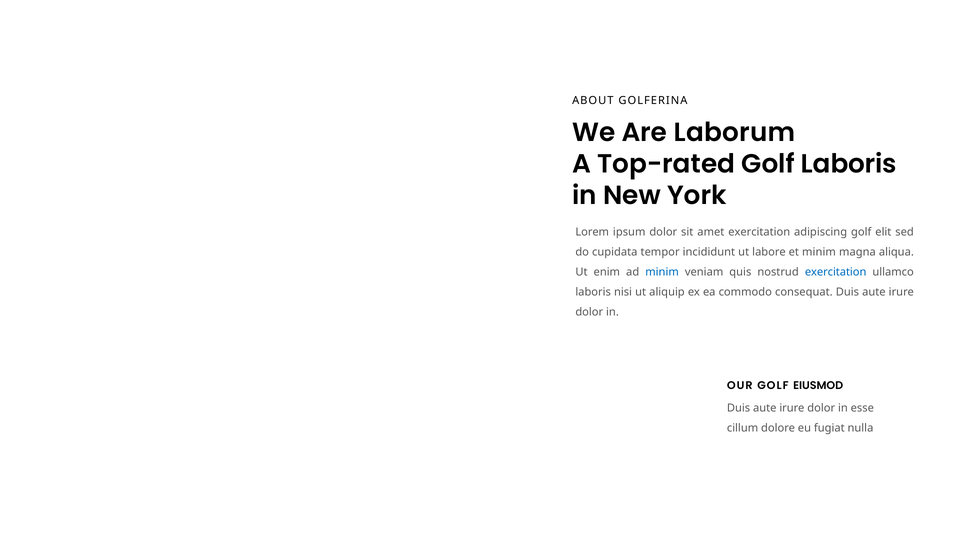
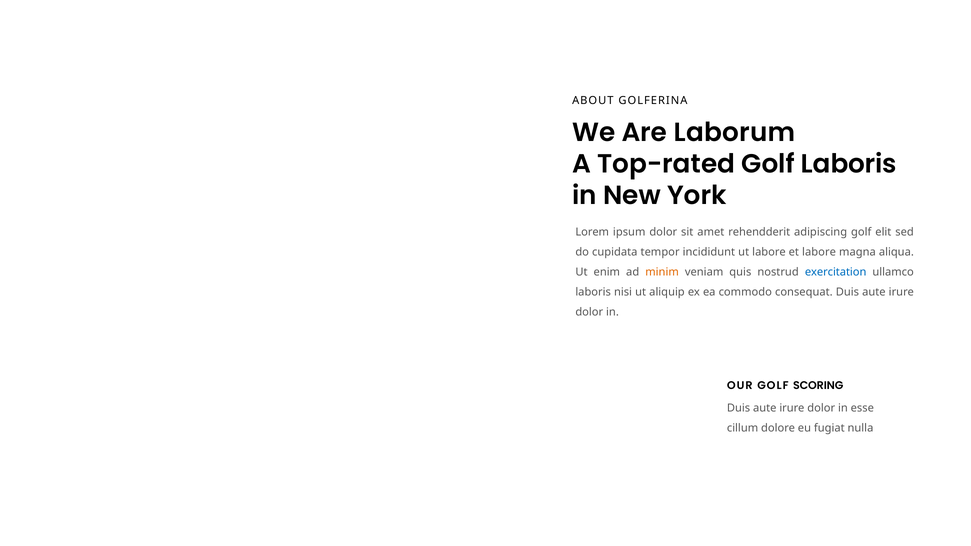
amet exercitation: exercitation -> rehendderit
et minim: minim -> labore
minim at (662, 272) colour: blue -> orange
EIUSMOD: EIUSMOD -> SCORING
